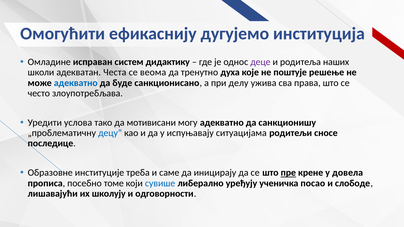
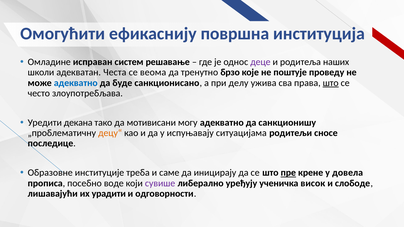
дугујемо: дугујемо -> површна
дидактику: дидактику -> решавање
духа: духа -> брзо
решење: решење -> проведу
што at (331, 83) underline: none -> present
услова: услова -> декана
децу“ colour: blue -> orange
томе: томе -> воде
сувише colour: blue -> purple
посао: посао -> висок
школују: школују -> урадити
